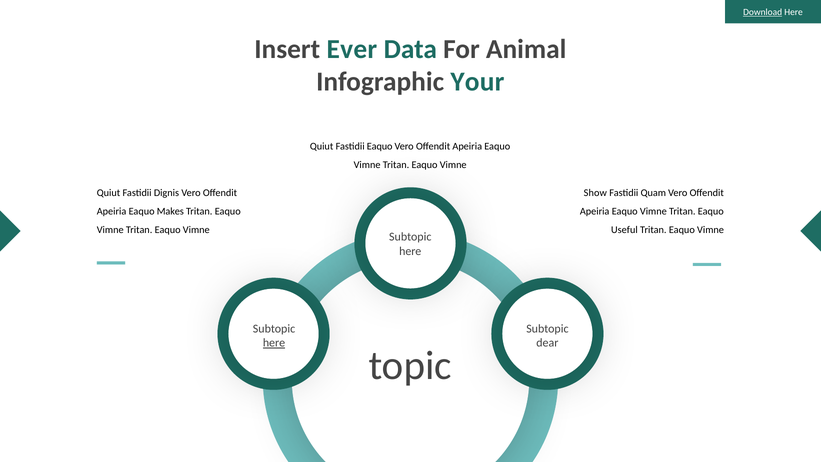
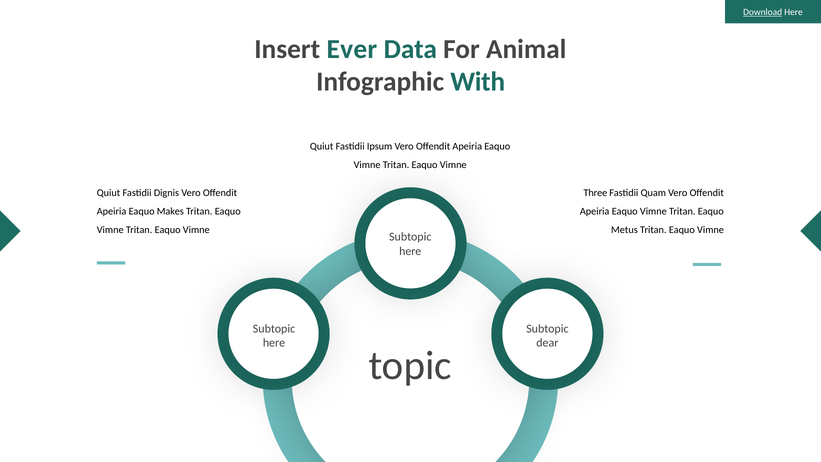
Your: Your -> With
Fastidii Eaquo: Eaquo -> Ipsum
Show: Show -> Three
Useful: Useful -> Metus
here at (274, 343) underline: present -> none
